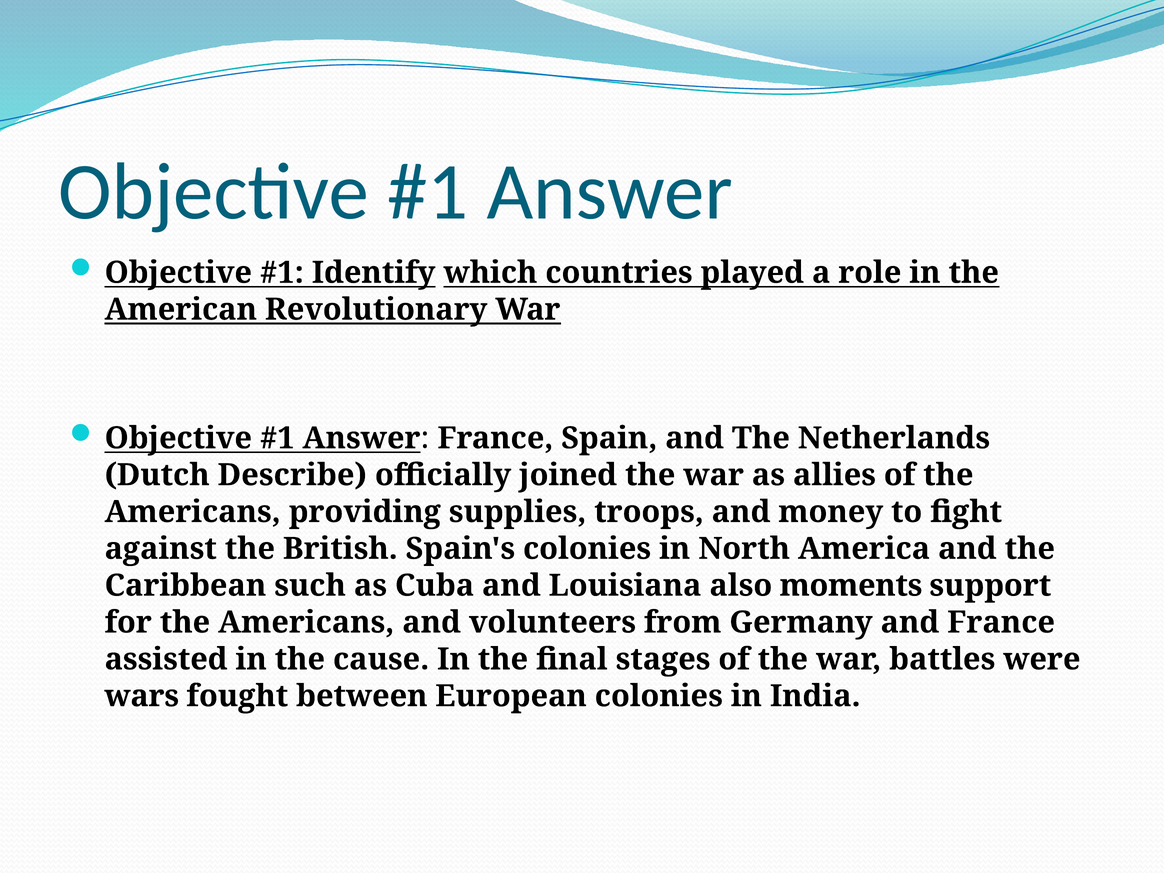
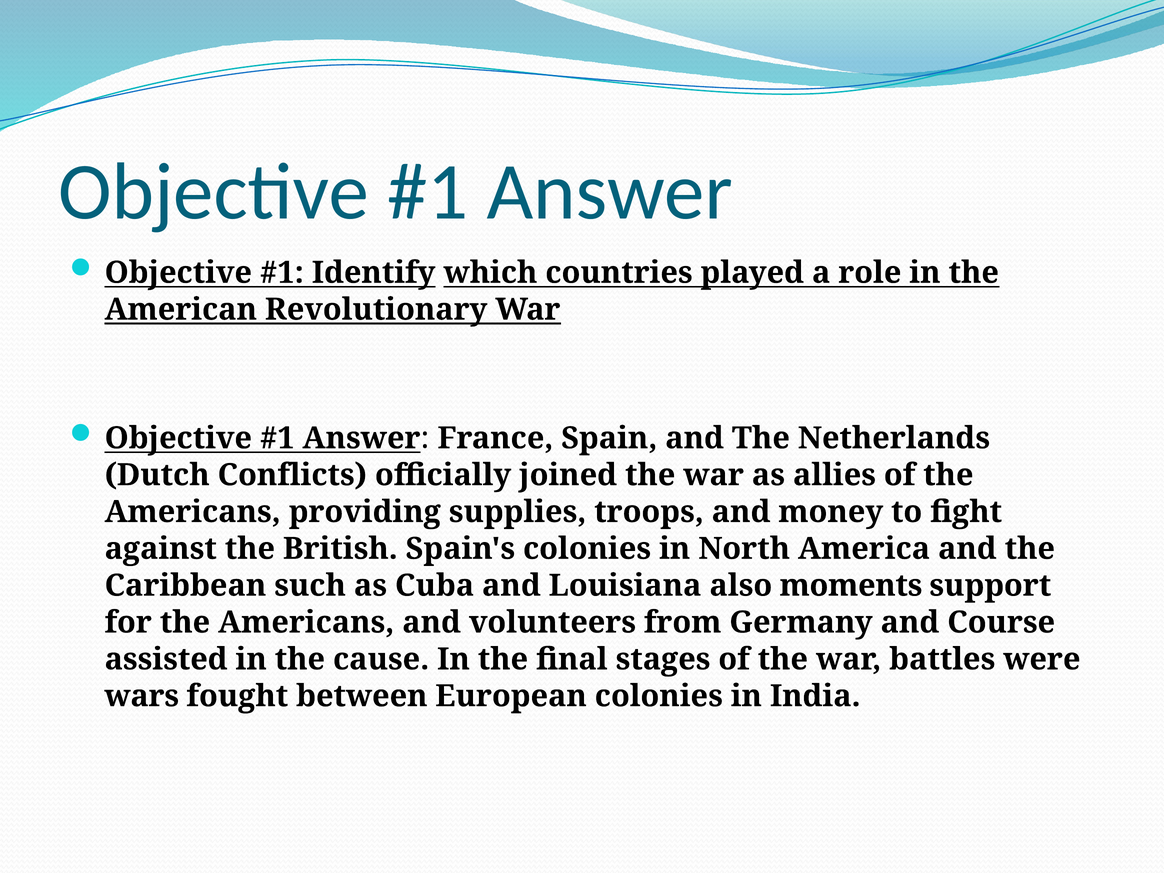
Describe: Describe -> Conflicts
and France: France -> Course
